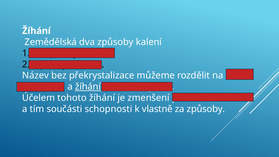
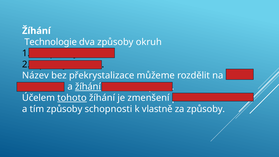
Zemědělská: Zemědělská -> Technologie
kalení: kalení -> okruh
tohoto underline: none -> present
tím součásti: součásti -> způsoby
